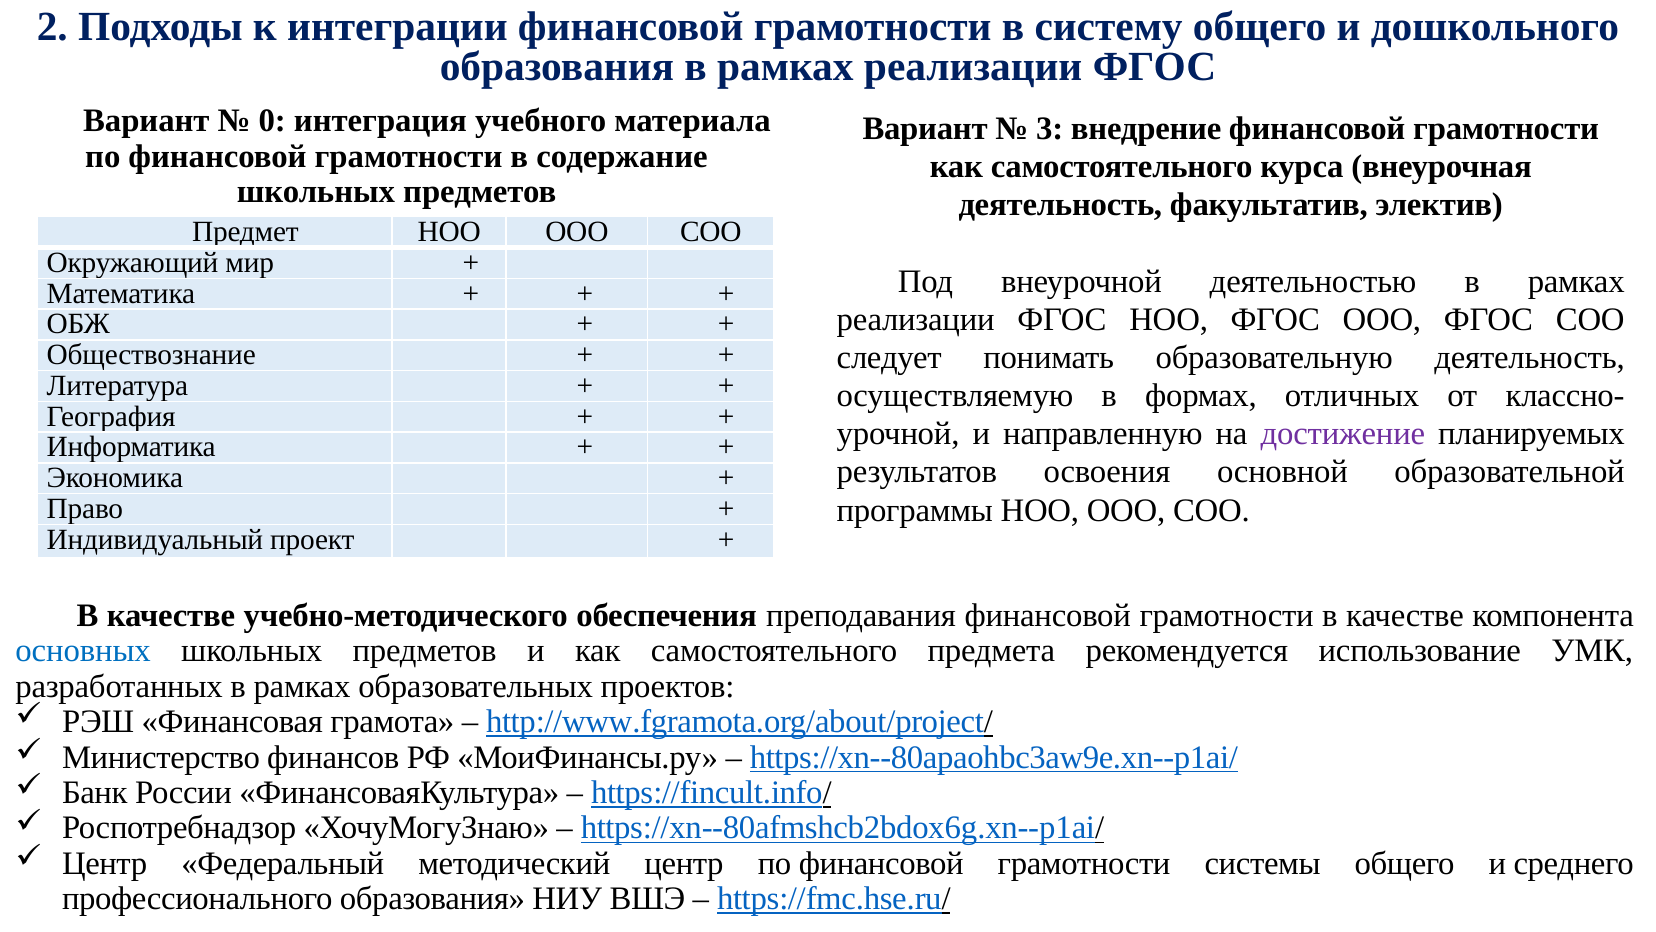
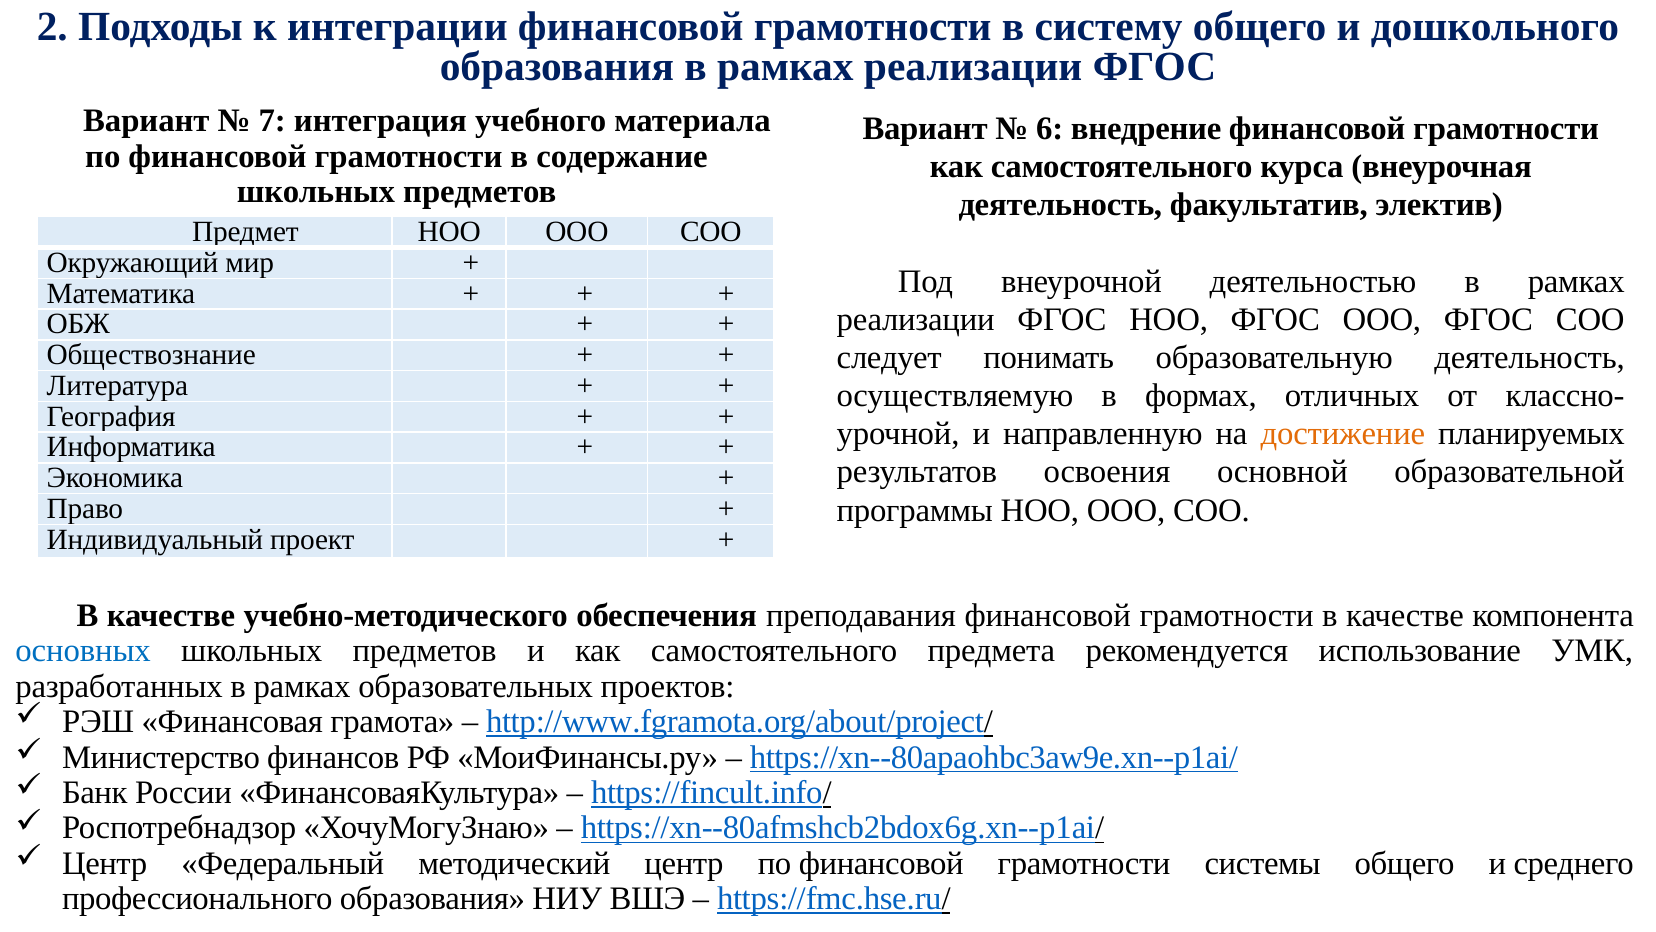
0: 0 -> 7
3: 3 -> 6
достижение colour: purple -> orange
